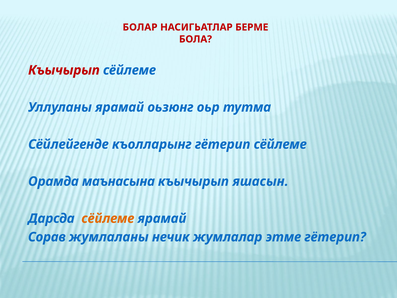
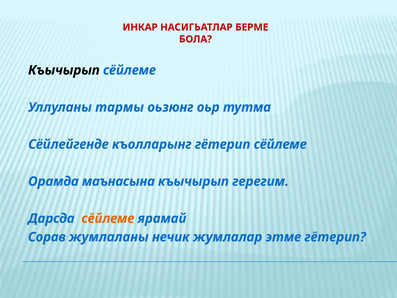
БОЛАР: БОЛАР -> ИНКАР
Къычырып at (64, 70) colour: red -> black
Уллуланы ярамай: ярамай -> тармы
яшасын: яшасын -> герегим
